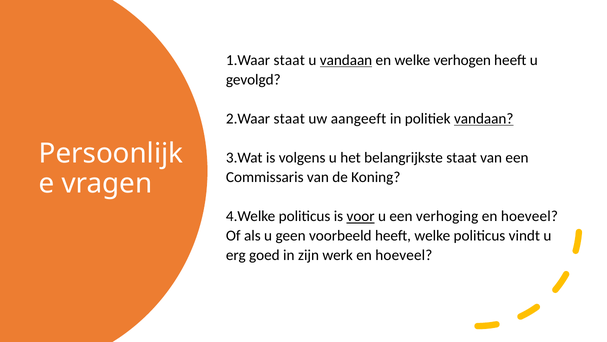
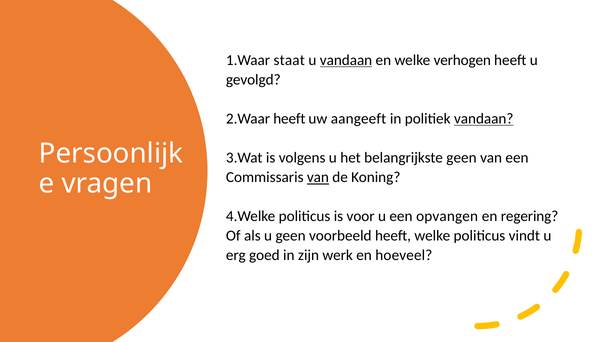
staat at (289, 119): staat -> heeft
belangrijkste staat: staat -> geen
van at (318, 177) underline: none -> present
voor underline: present -> none
verhoging: verhoging -> opvangen
hoeveel at (529, 216): hoeveel -> regering
